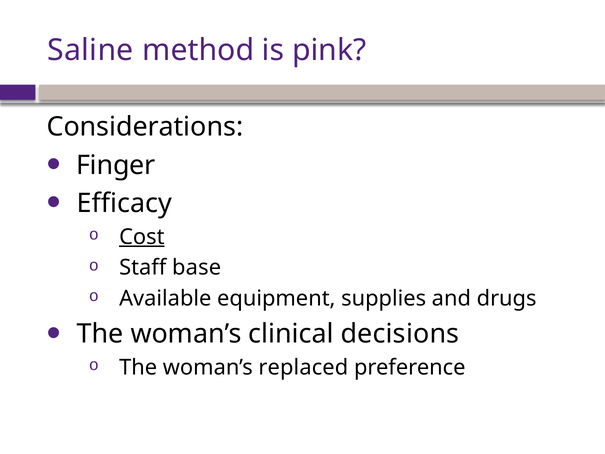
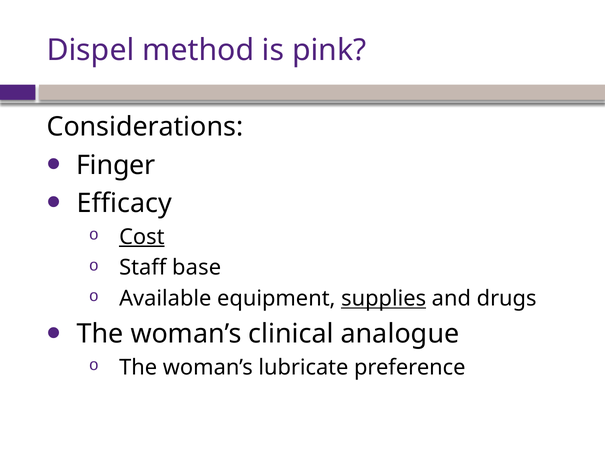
Saline: Saline -> Dispel
supplies underline: none -> present
decisions: decisions -> analogue
replaced: replaced -> lubricate
